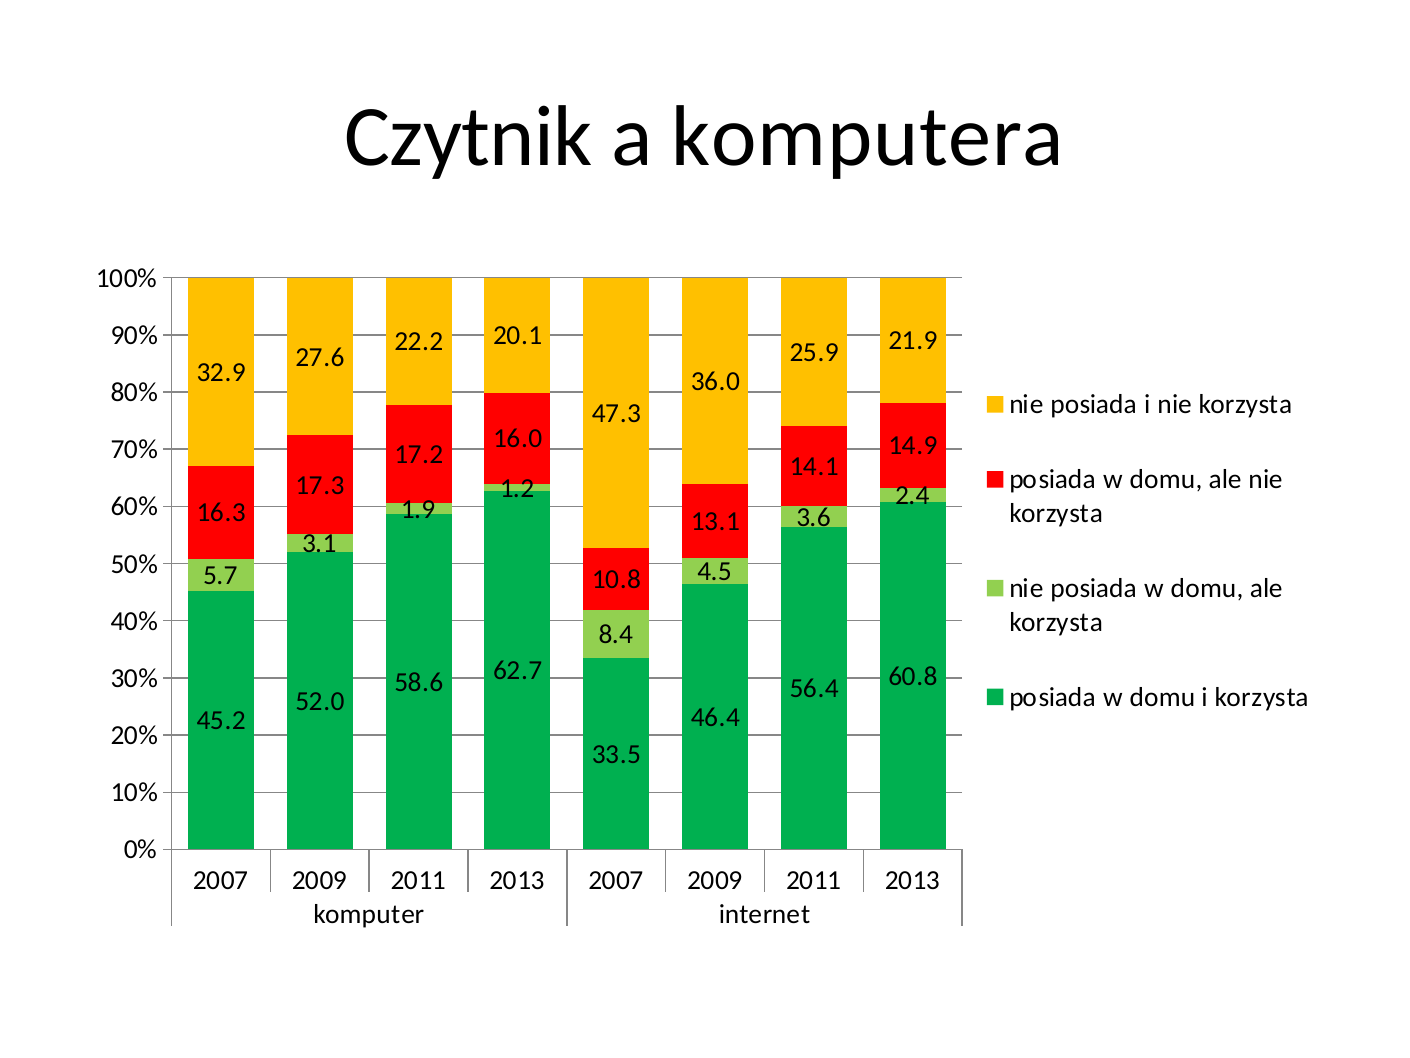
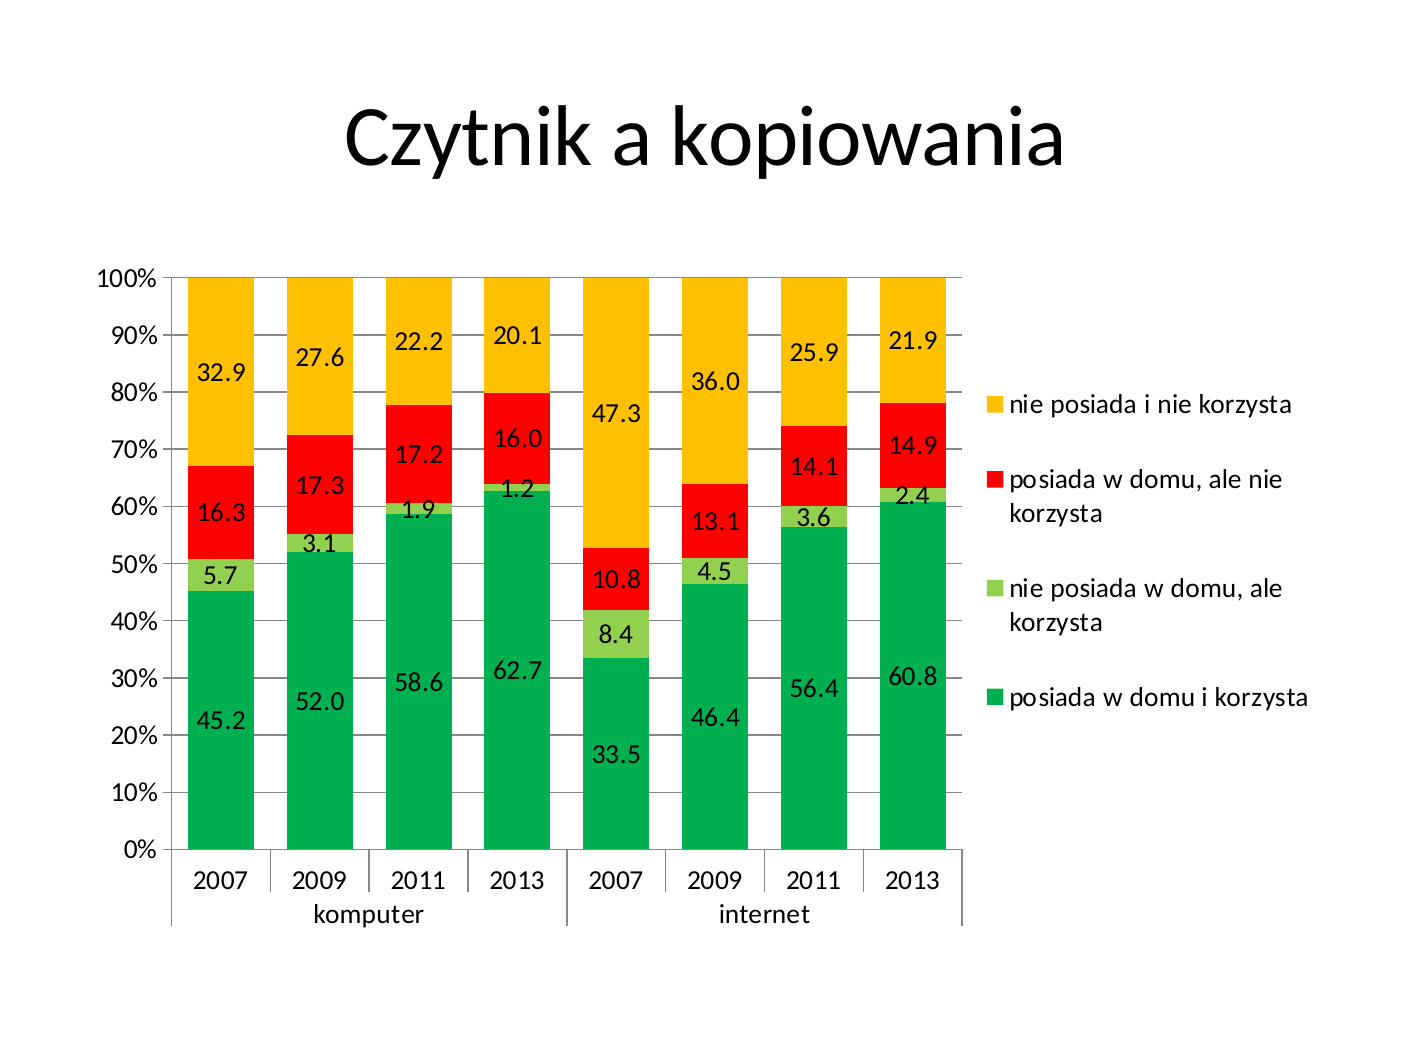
komputera: komputera -> kopiowania
